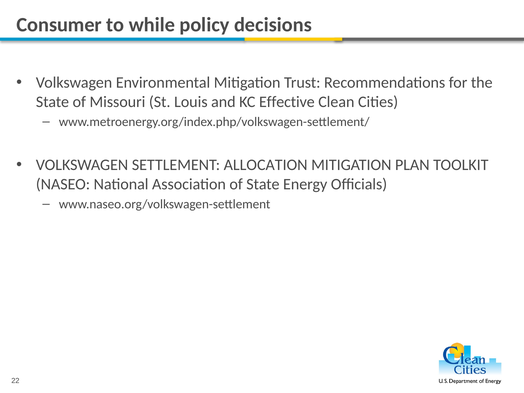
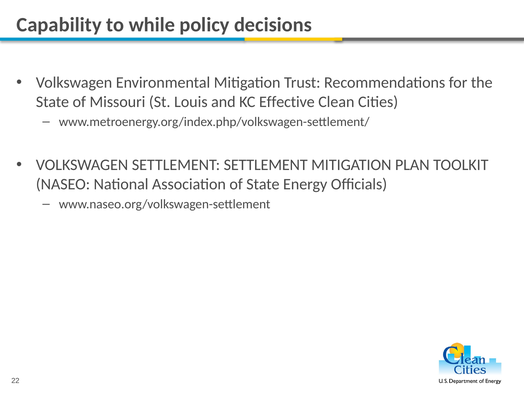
Consumer: Consumer -> Capability
SETTLEMENT ALLOCATION: ALLOCATION -> SETTLEMENT
